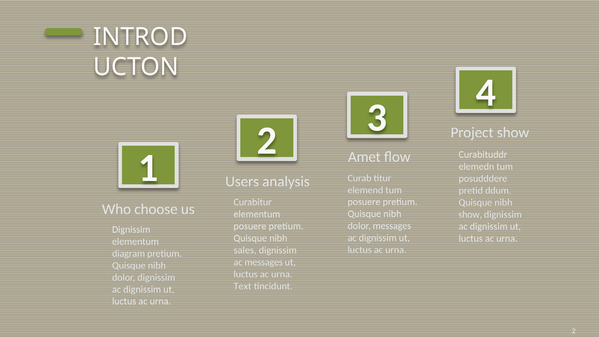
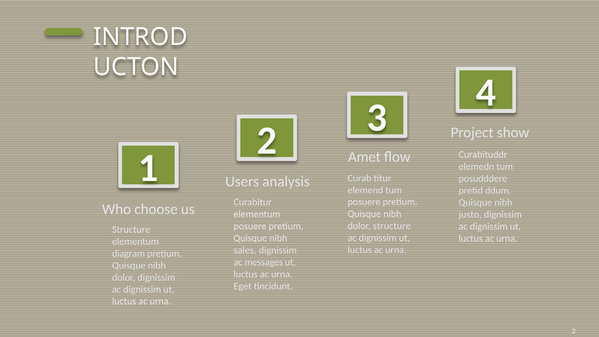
show at (470, 214): show -> justo
dolor messages: messages -> structure
Dignissim at (131, 229): Dignissim -> Structure
Text: Text -> Eget
